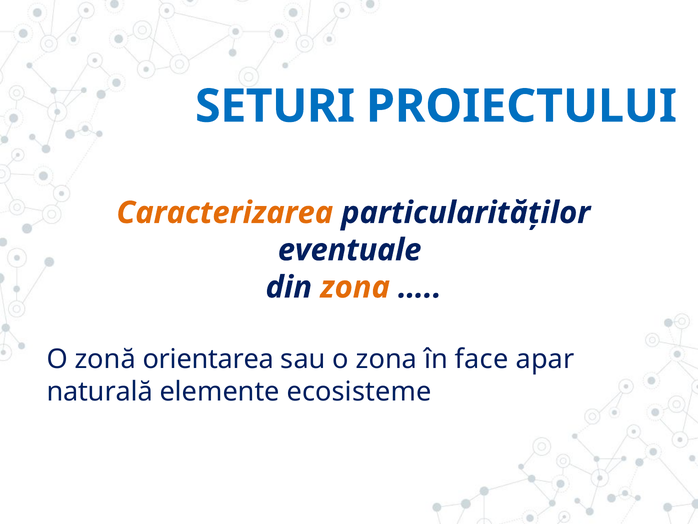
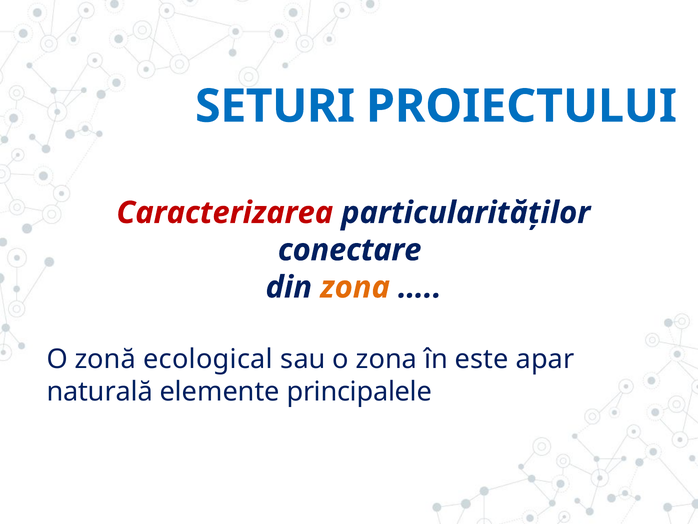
Caracterizarea colour: orange -> red
eventuale: eventuale -> conectare
orientarea: orientarea -> ecological
face: face -> este
ecosisteme: ecosisteme -> principalele
